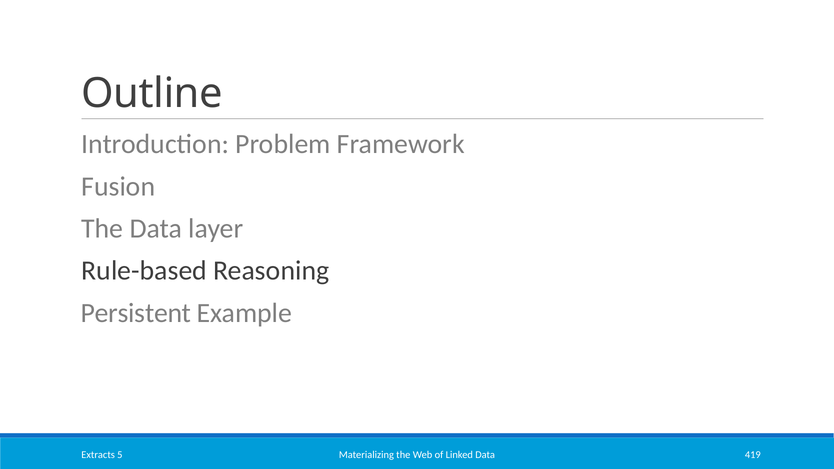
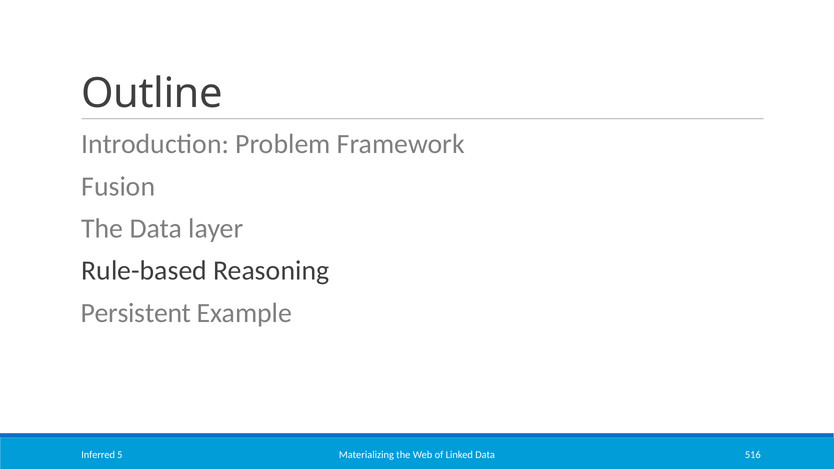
419: 419 -> 516
Extracts: Extracts -> Inferred
